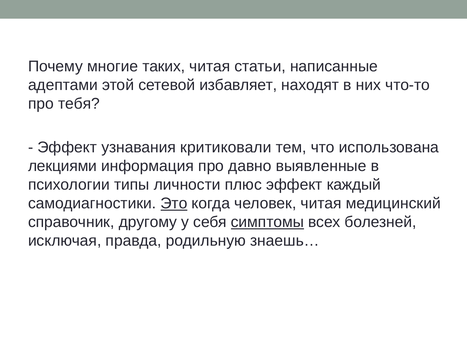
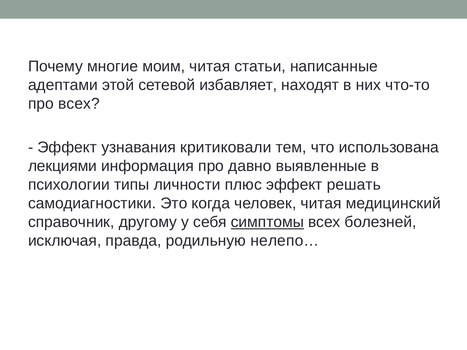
таких: таких -> моим
про тебя: тебя -> всех
каждый: каждый -> решать
Это underline: present -> none
знaeшь…: знaeшь… -> нелепо…
